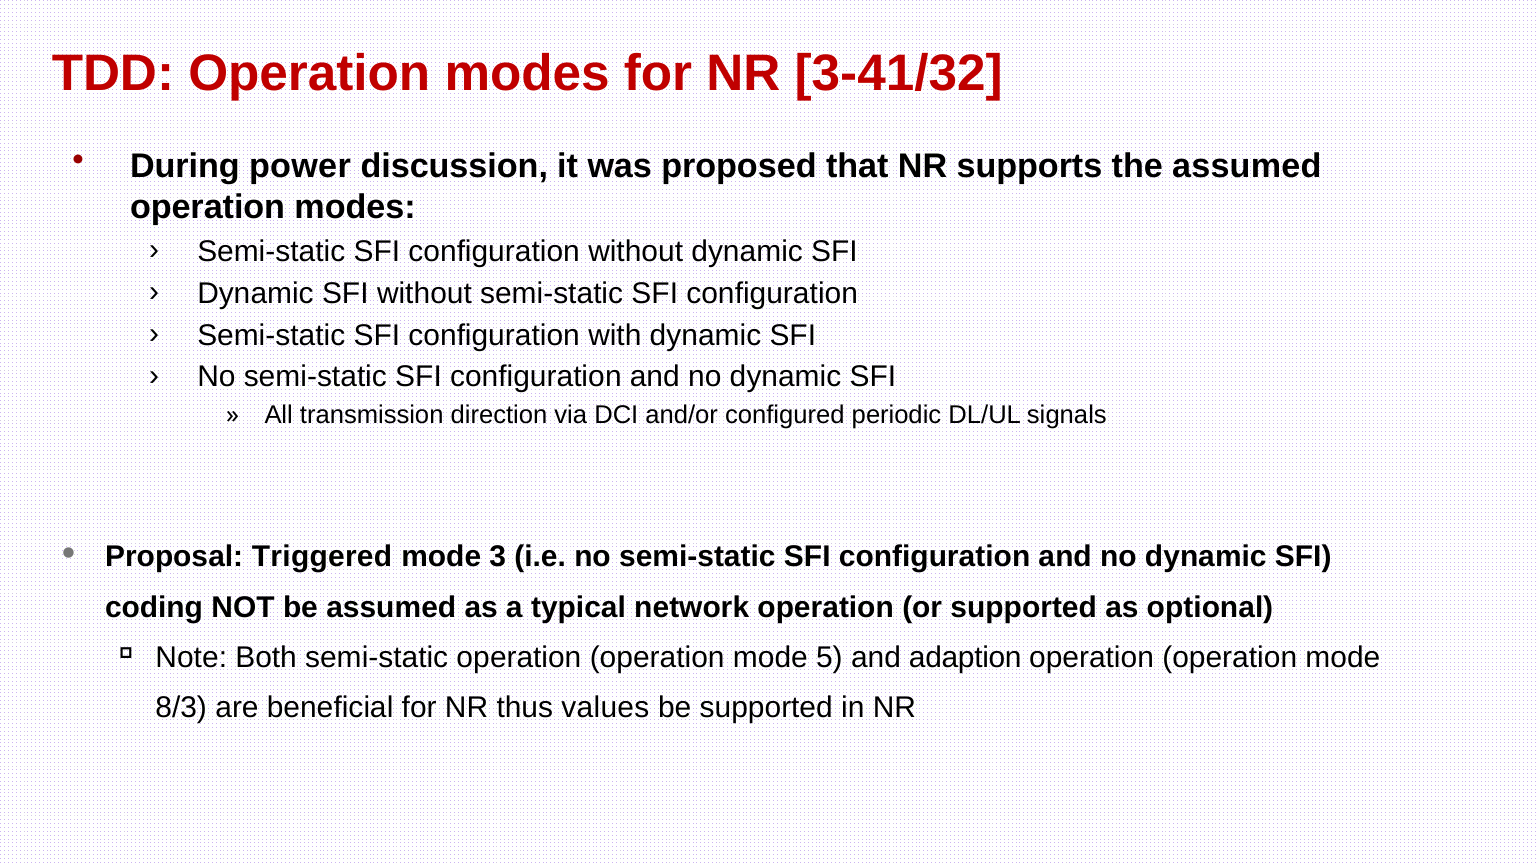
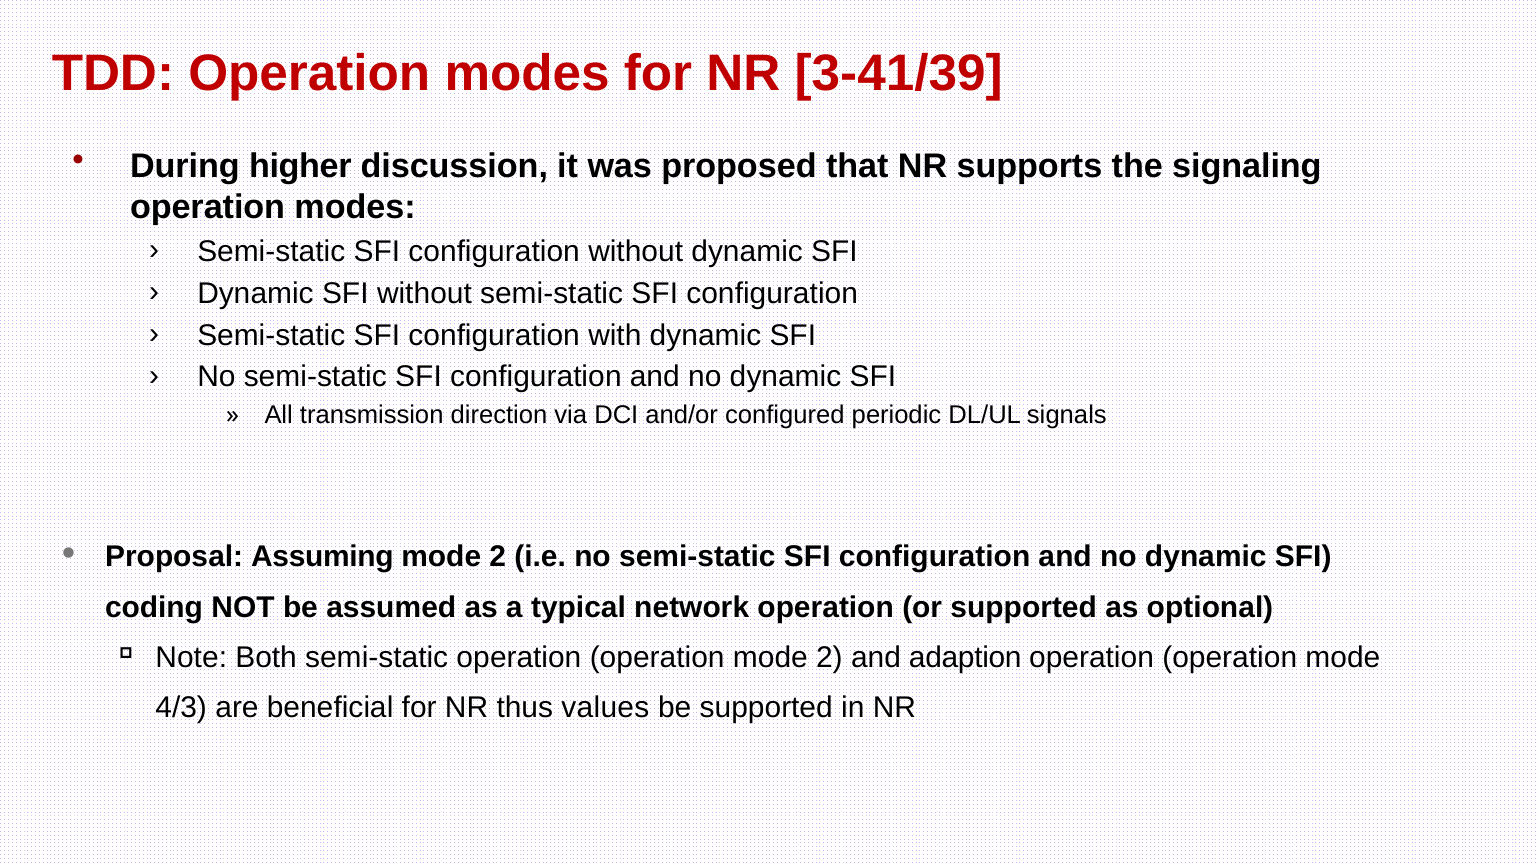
3-41/32: 3-41/32 -> 3-41/39
power: power -> higher
the assumed: assumed -> signaling
Triggered: Triggered -> Assuming
3 at (498, 557): 3 -> 2
operation mode 5: 5 -> 2
8/3: 8/3 -> 4/3
